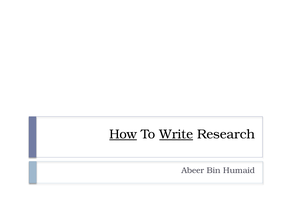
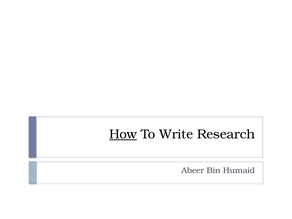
Write underline: present -> none
